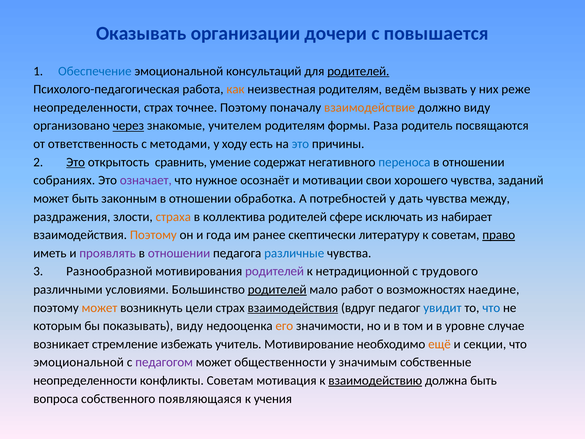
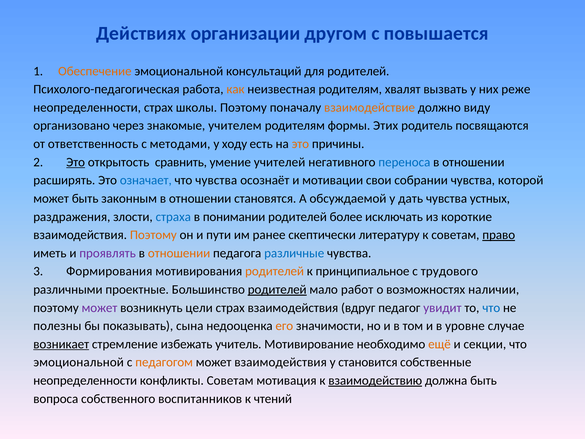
Оказывать: Оказывать -> Действиях
дочери: дочери -> другом
Обеспечение colour: blue -> orange
родителей at (358, 71) underline: present -> none
ведём: ведём -> хвалят
точнее: точнее -> школы
через underline: present -> none
Раза: Раза -> Этих
это at (300, 144) colour: blue -> orange
содержат: содержат -> учителей
собраниях: собраниях -> расширять
означает colour: purple -> blue
что нужное: нужное -> чувства
хорошего: хорошего -> собрании
заданий: заданий -> которой
обработка: обработка -> становятся
потребностей: потребностей -> обсуждаемой
между: между -> устных
страха colour: orange -> blue
коллектива: коллектива -> понимании
сфере: сфере -> более
набирает: набирает -> короткие
года: года -> пути
отношении at (179, 253) colour: purple -> orange
Разнообразной: Разнообразной -> Формирования
родителей at (275, 271) colour: purple -> orange
нетрадиционной: нетрадиционной -> принципиальное
условиями: условиями -> проектные
наедине: наедине -> наличии
может at (99, 308) colour: orange -> purple
взаимодействия at (293, 308) underline: present -> none
увидит colour: blue -> purple
которым: которым -> полезны
показывать виду: виду -> сына
возникает underline: none -> present
педагогом colour: purple -> orange
может общественности: общественности -> взаимодействия
значимым: значимым -> становится
появляющаяся: появляющаяся -> воспитанников
учения: учения -> чтений
